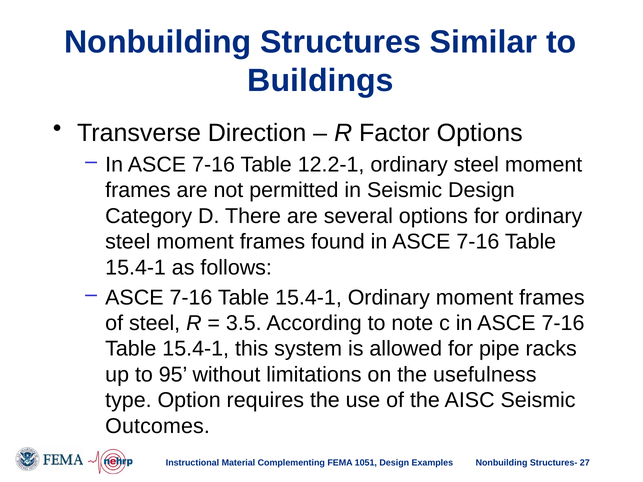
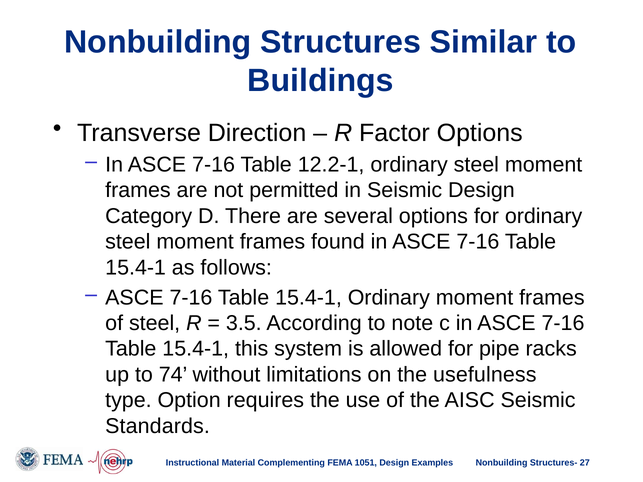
95: 95 -> 74
Outcomes: Outcomes -> Standards
